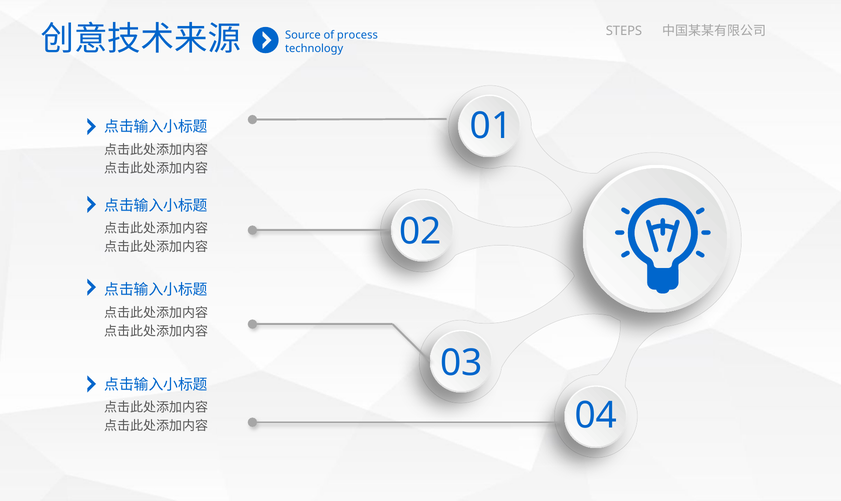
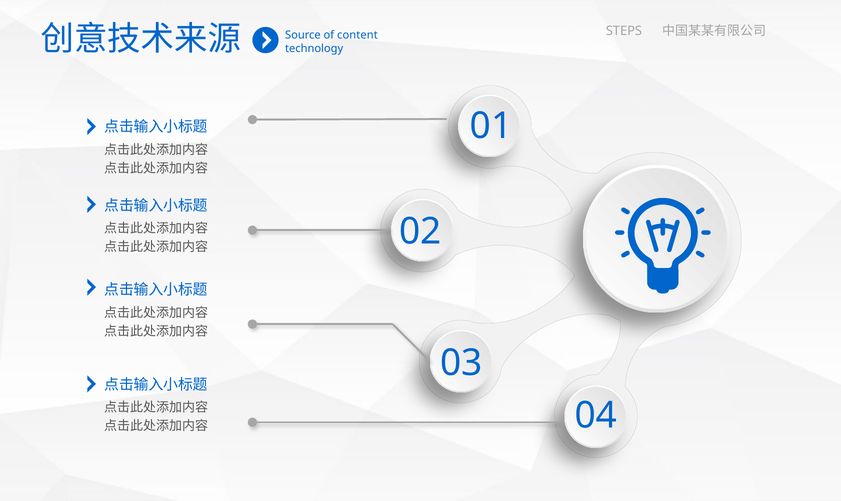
process: process -> content
